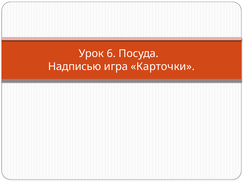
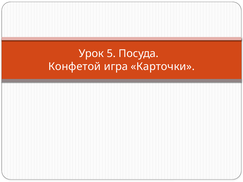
6: 6 -> 5
Надписью: Надписью -> Конфетой
